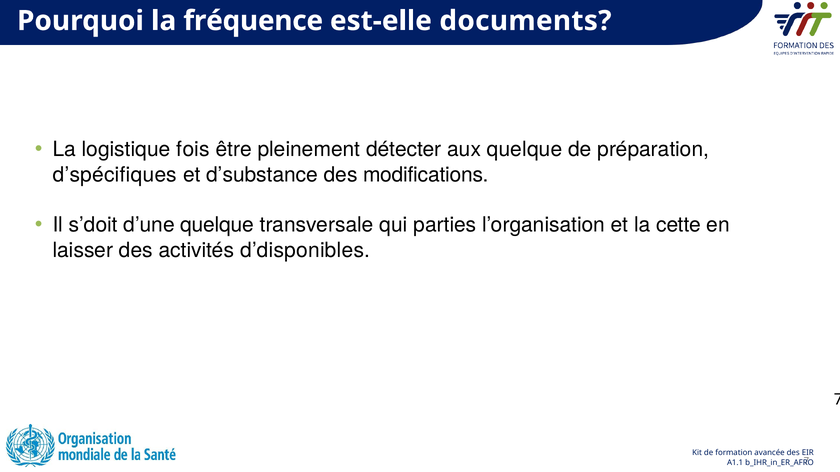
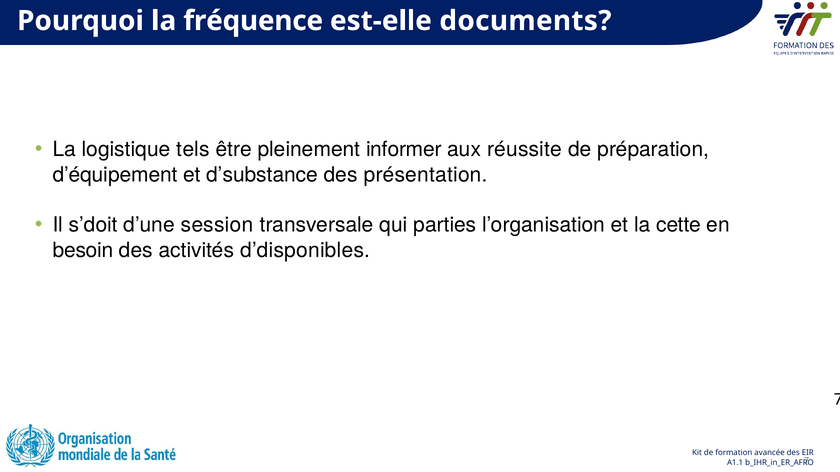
fois: fois -> tels
détecter: détecter -> informer
aux quelque: quelque -> réussite
d’spécifiques: d’spécifiques -> d’équipement
modifications: modifications -> présentation
d’une quelque: quelque -> session
laisser: laisser -> besoin
